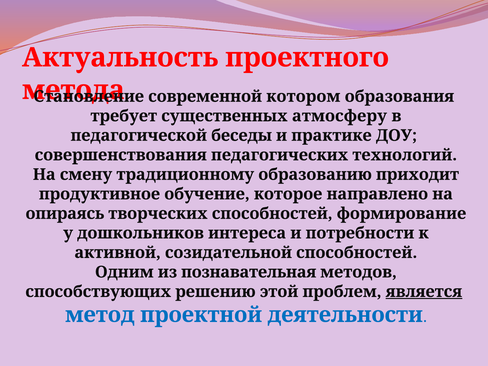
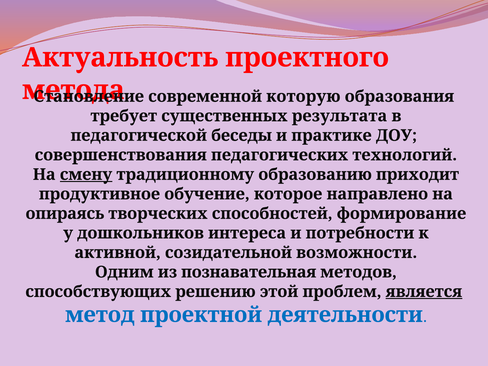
котором: котором -> которую
атмосферу: атмосферу -> результата
смену underline: none -> present
созидательной способностей: способностей -> возможности
